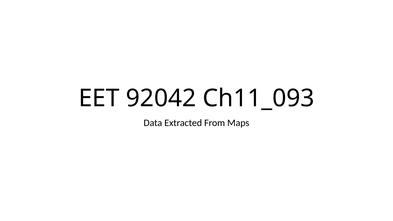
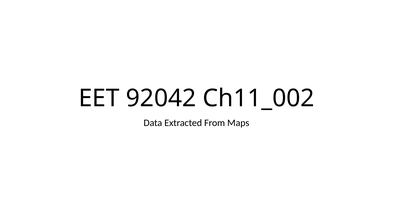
Ch11_093: Ch11_093 -> Ch11_002
